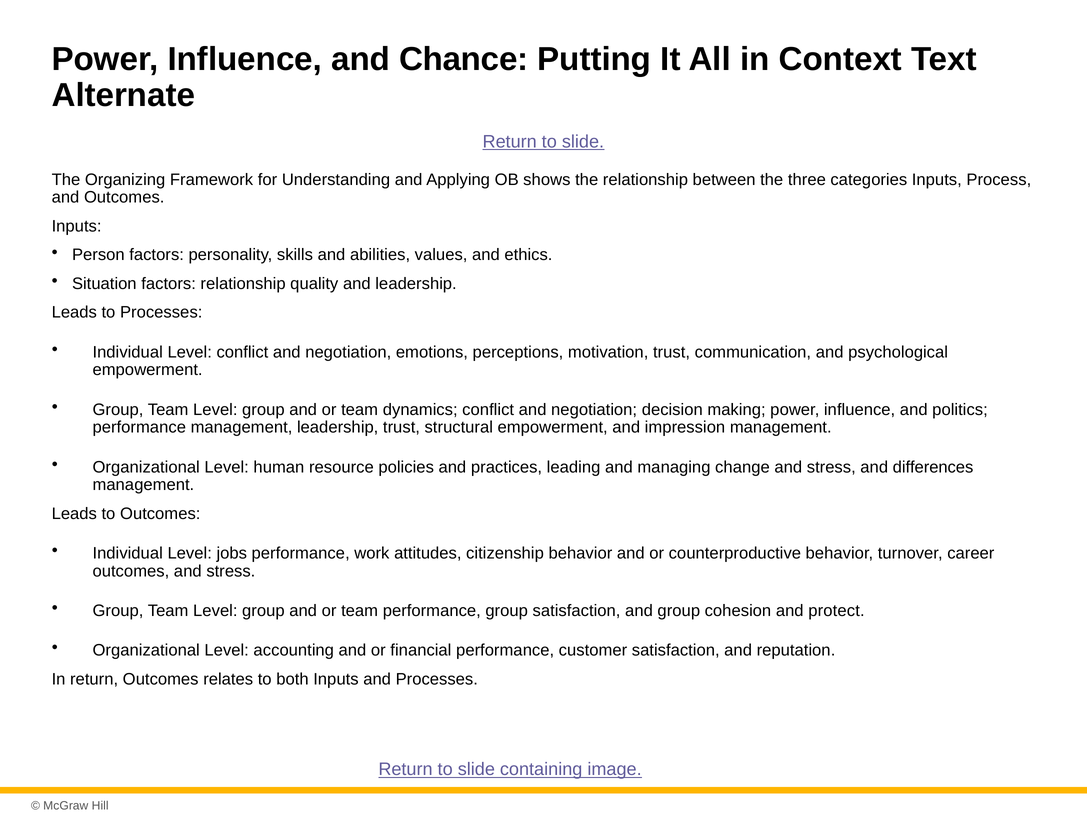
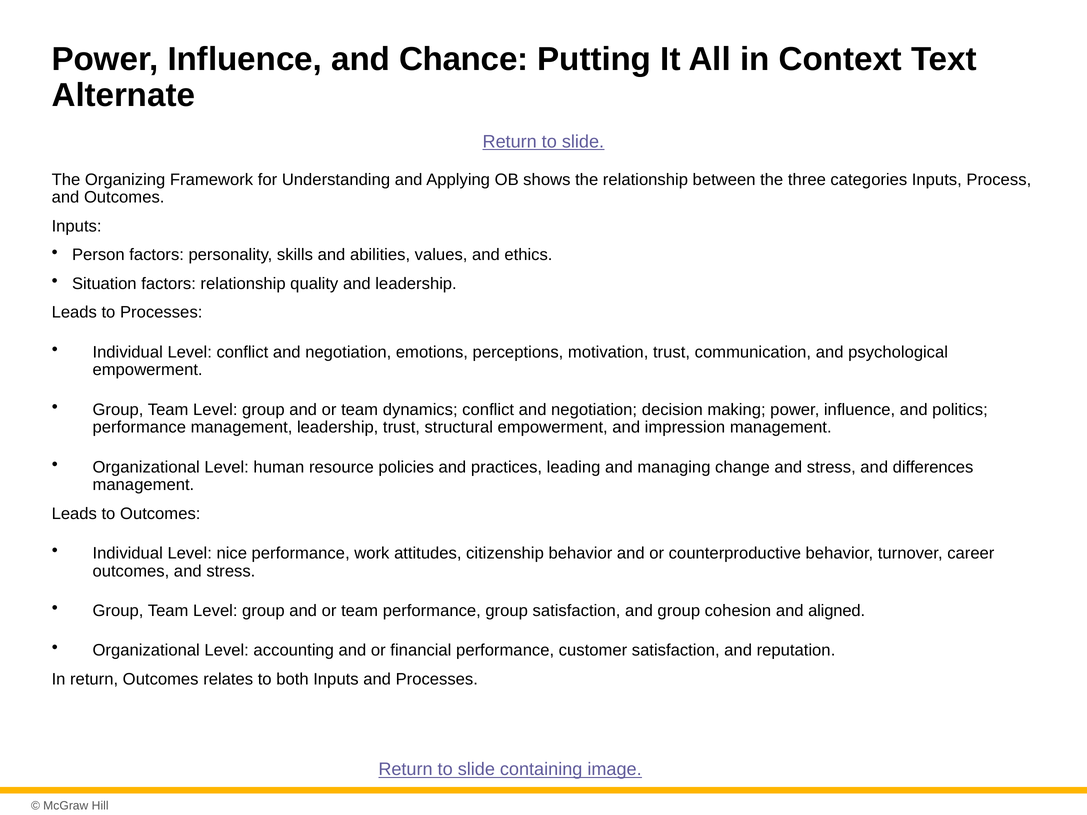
jobs: jobs -> nice
protect: protect -> aligned
